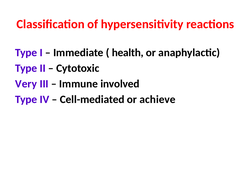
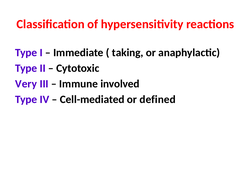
health: health -> taking
achieve: achieve -> defined
